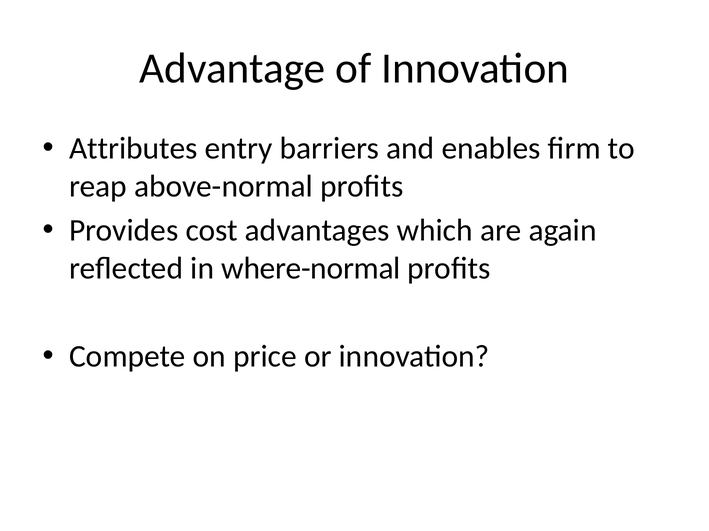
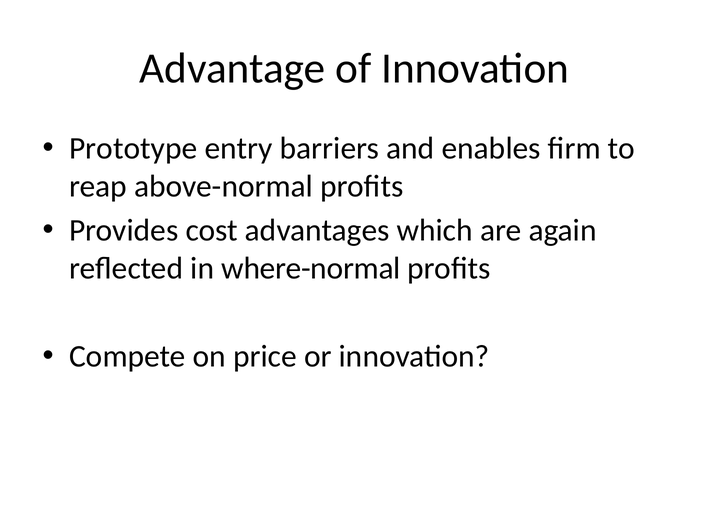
Attributes: Attributes -> Prototype
